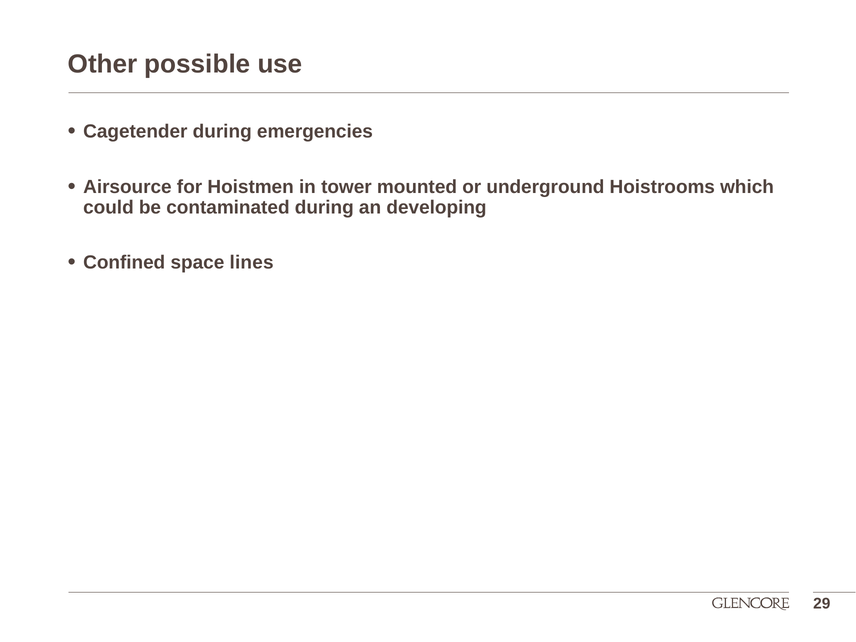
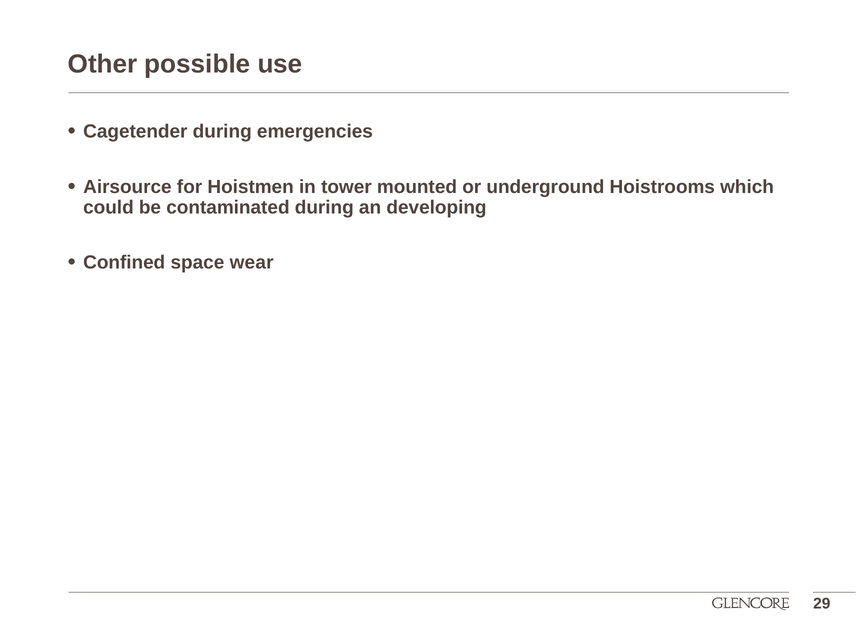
lines: lines -> wear
